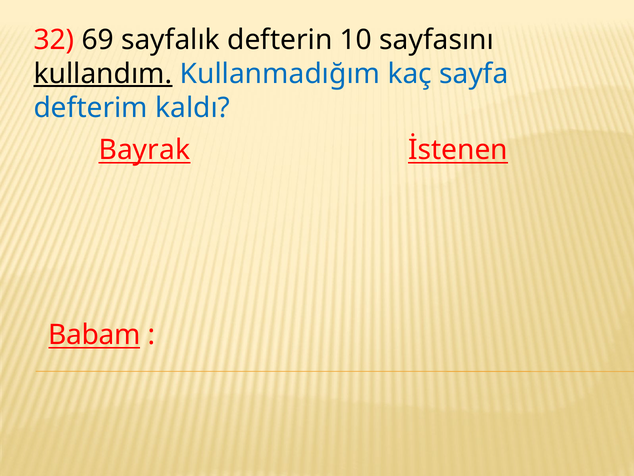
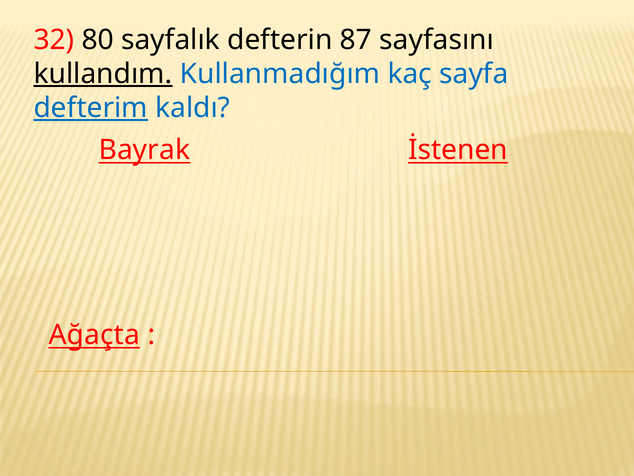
69: 69 -> 80
10: 10 -> 87
defterim underline: none -> present
Babam: Babam -> Ağaçta
